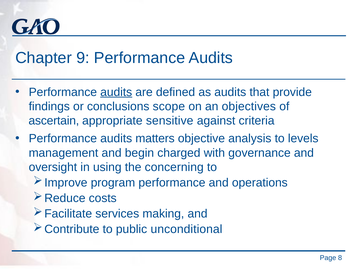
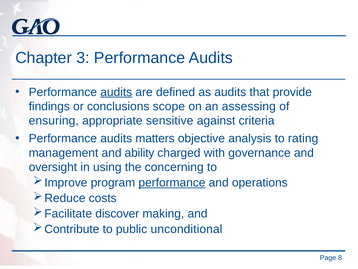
9: 9 -> 3
objectives: objectives -> assessing
ascertain: ascertain -> ensuring
levels: levels -> rating
begin: begin -> ability
performance at (172, 182) underline: none -> present
services: services -> discover
